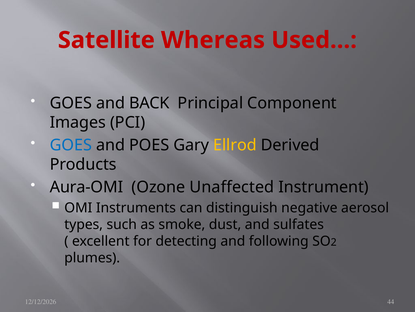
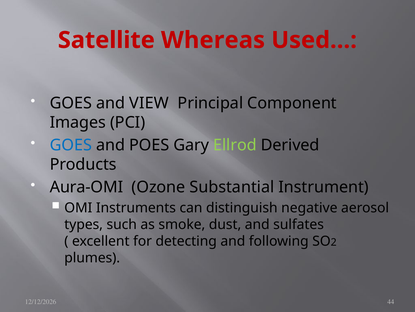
BACK: BACK -> VIEW
Ellrod colour: yellow -> light green
Unaffected: Unaffected -> Substantial
